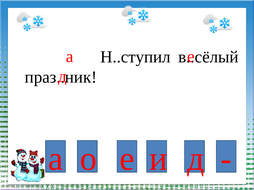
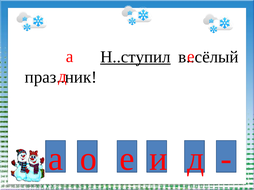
Н..ступил underline: none -> present
